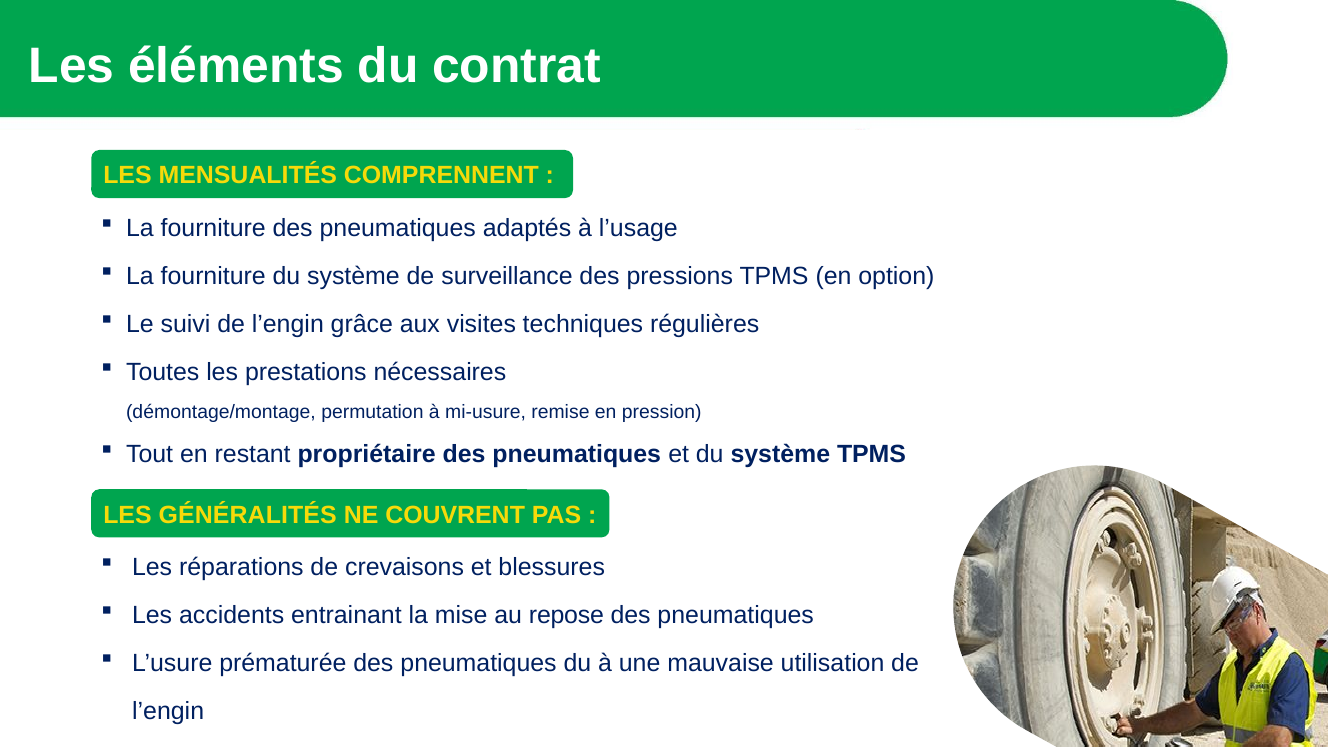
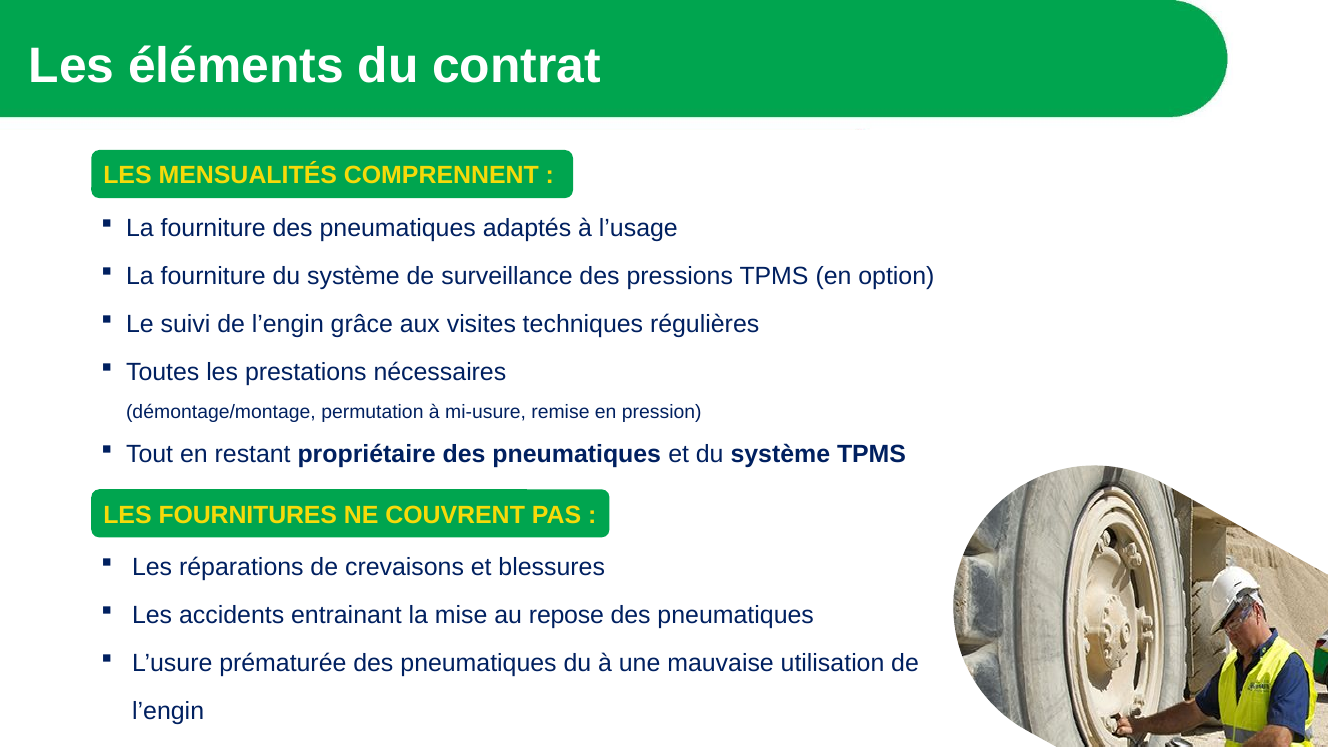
GÉNÉRALITÉS: GÉNÉRALITÉS -> FOURNITURES
